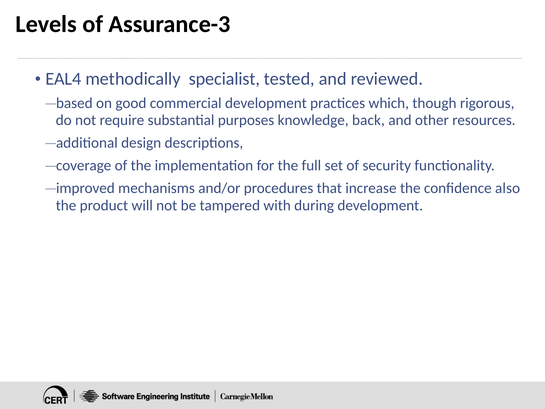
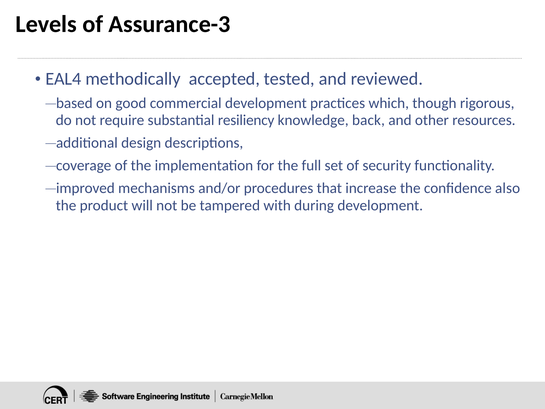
specialist: specialist -> accepted
purposes: purposes -> resiliency
